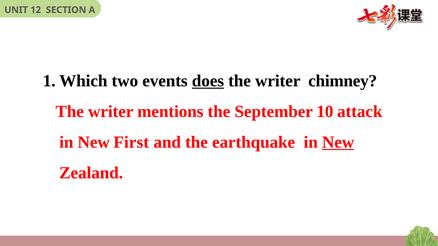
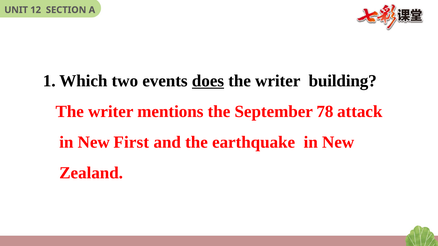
chimney: chimney -> building
10: 10 -> 78
New at (338, 142) underline: present -> none
